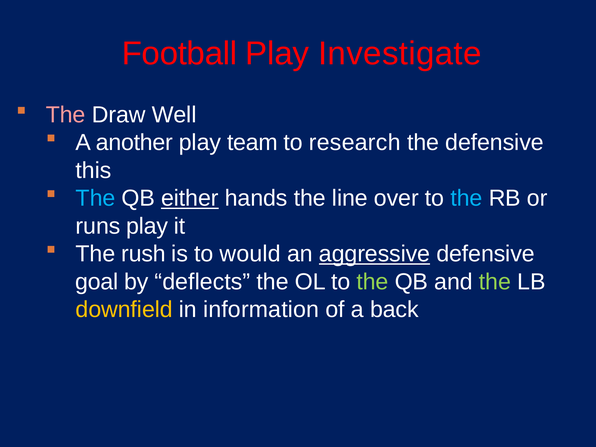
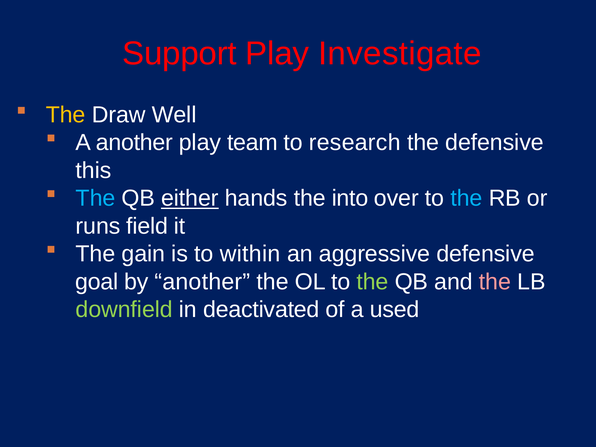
Football: Football -> Support
The at (66, 115) colour: pink -> yellow
line: line -> into
runs play: play -> field
rush: rush -> gain
would: would -> within
aggressive underline: present -> none
by deflects: deflects -> another
the at (495, 282) colour: light green -> pink
downfield colour: yellow -> light green
information: information -> deactivated
back: back -> used
